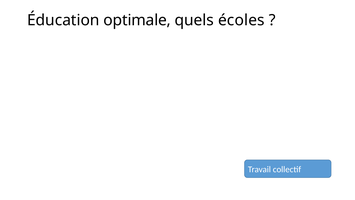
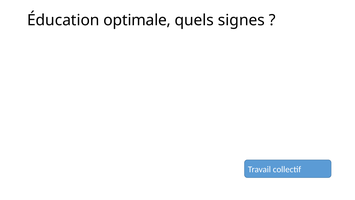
écoles: écoles -> signes
